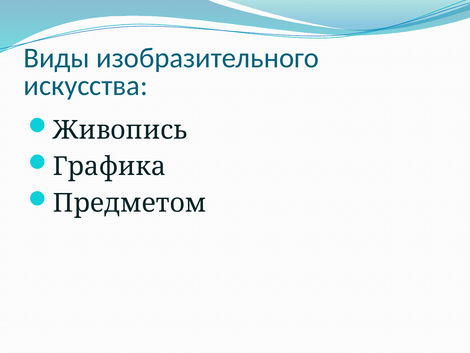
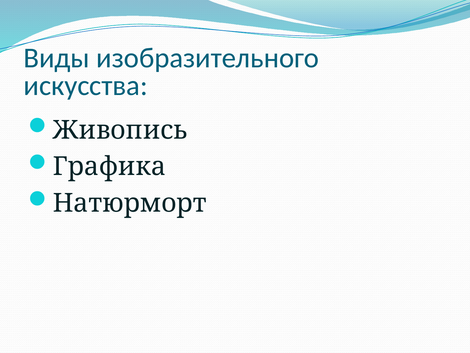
Предметом: Предметом -> Натюрморт
